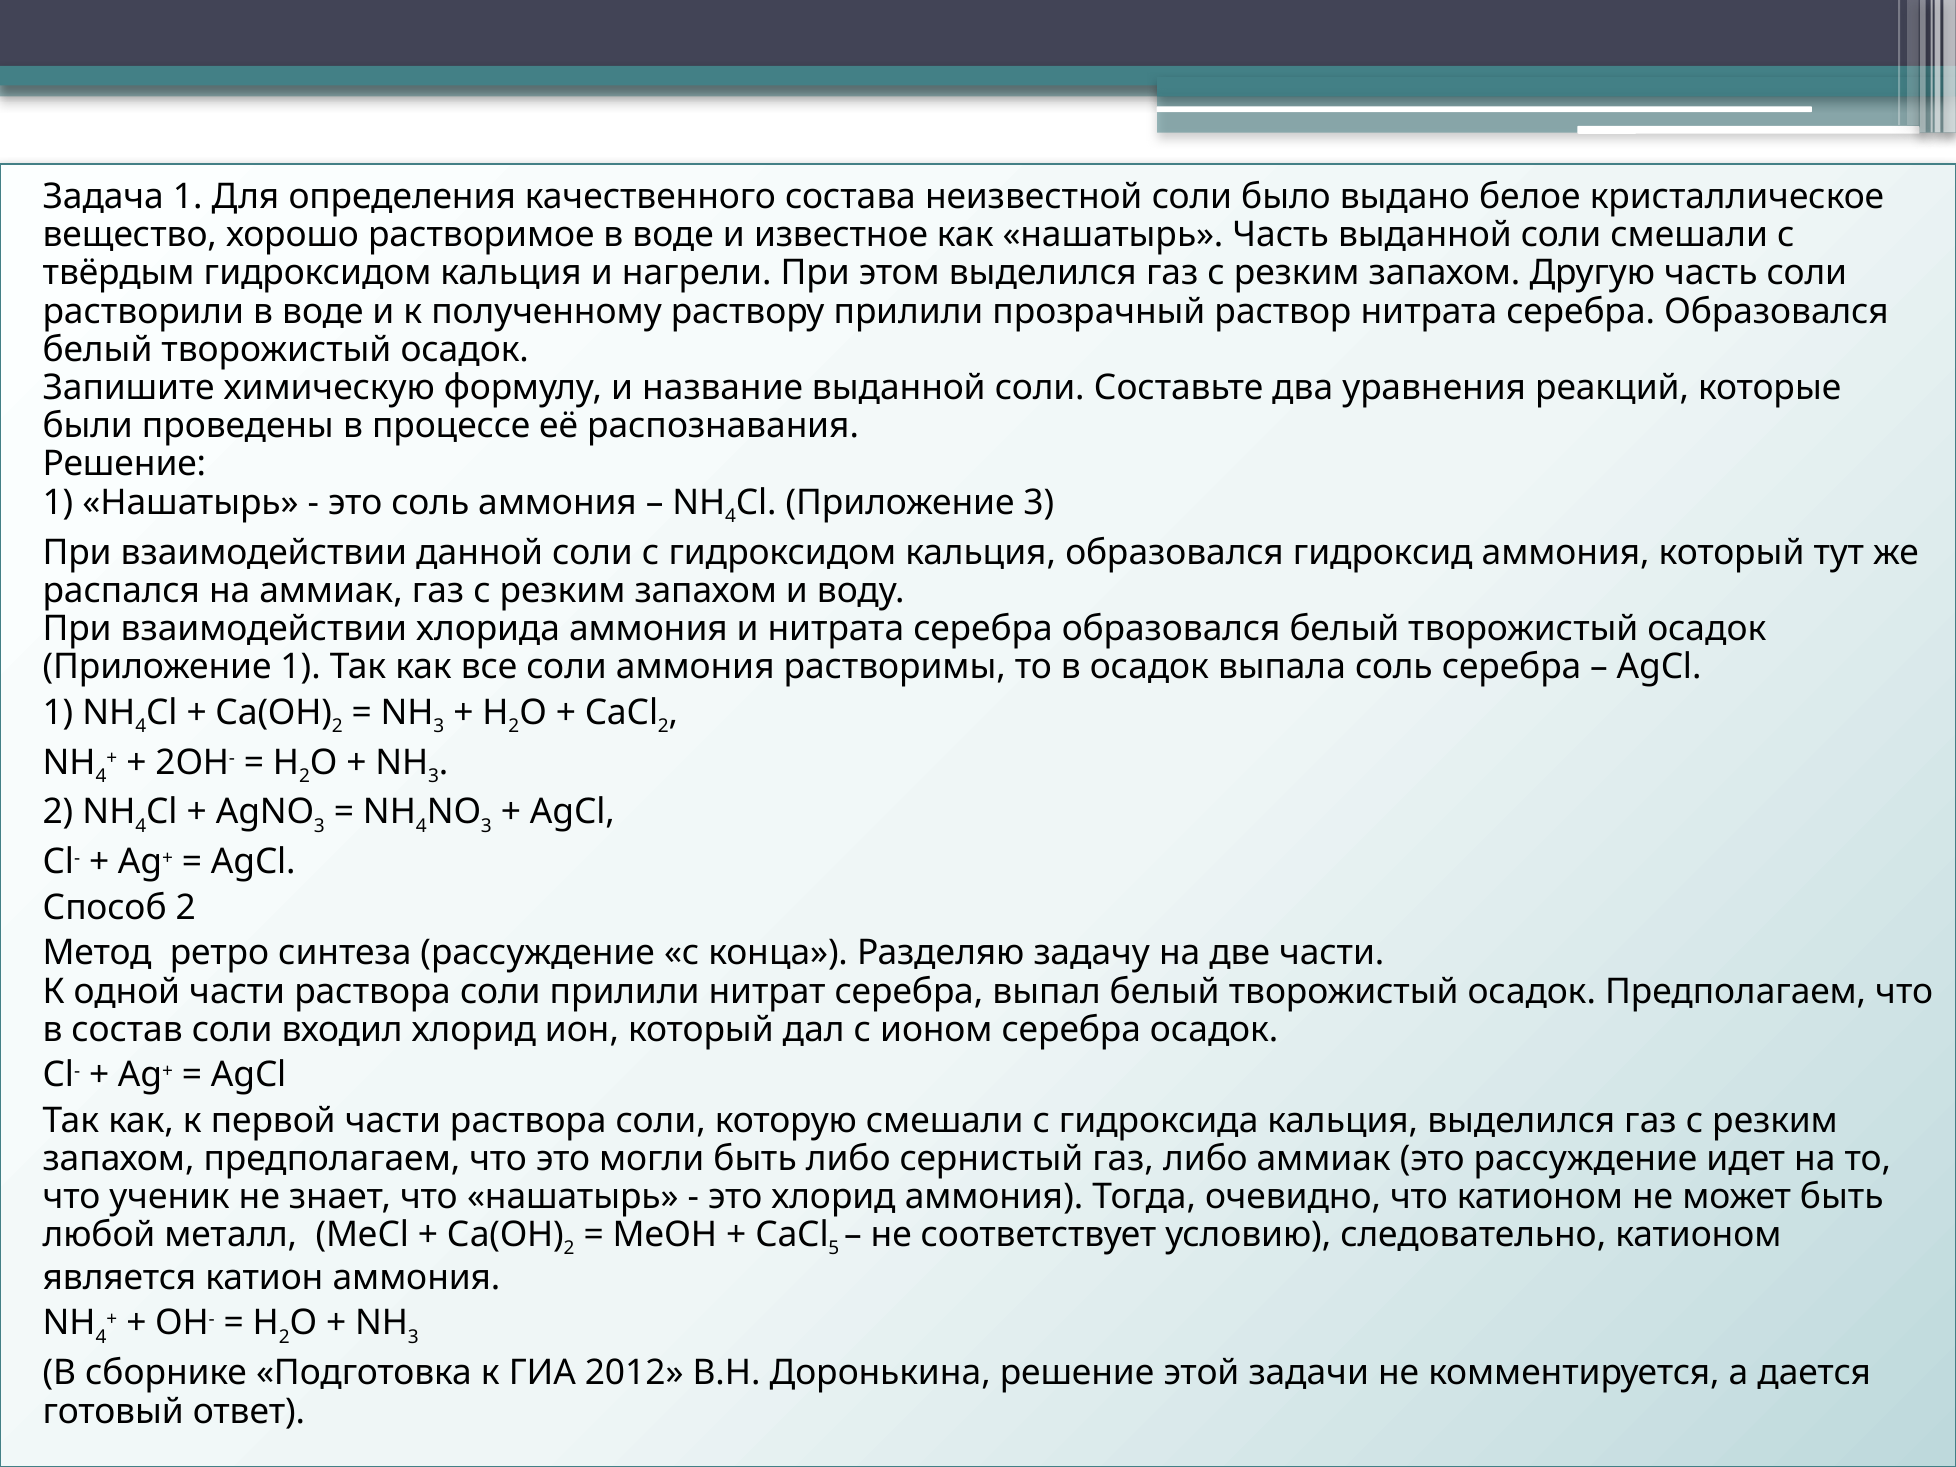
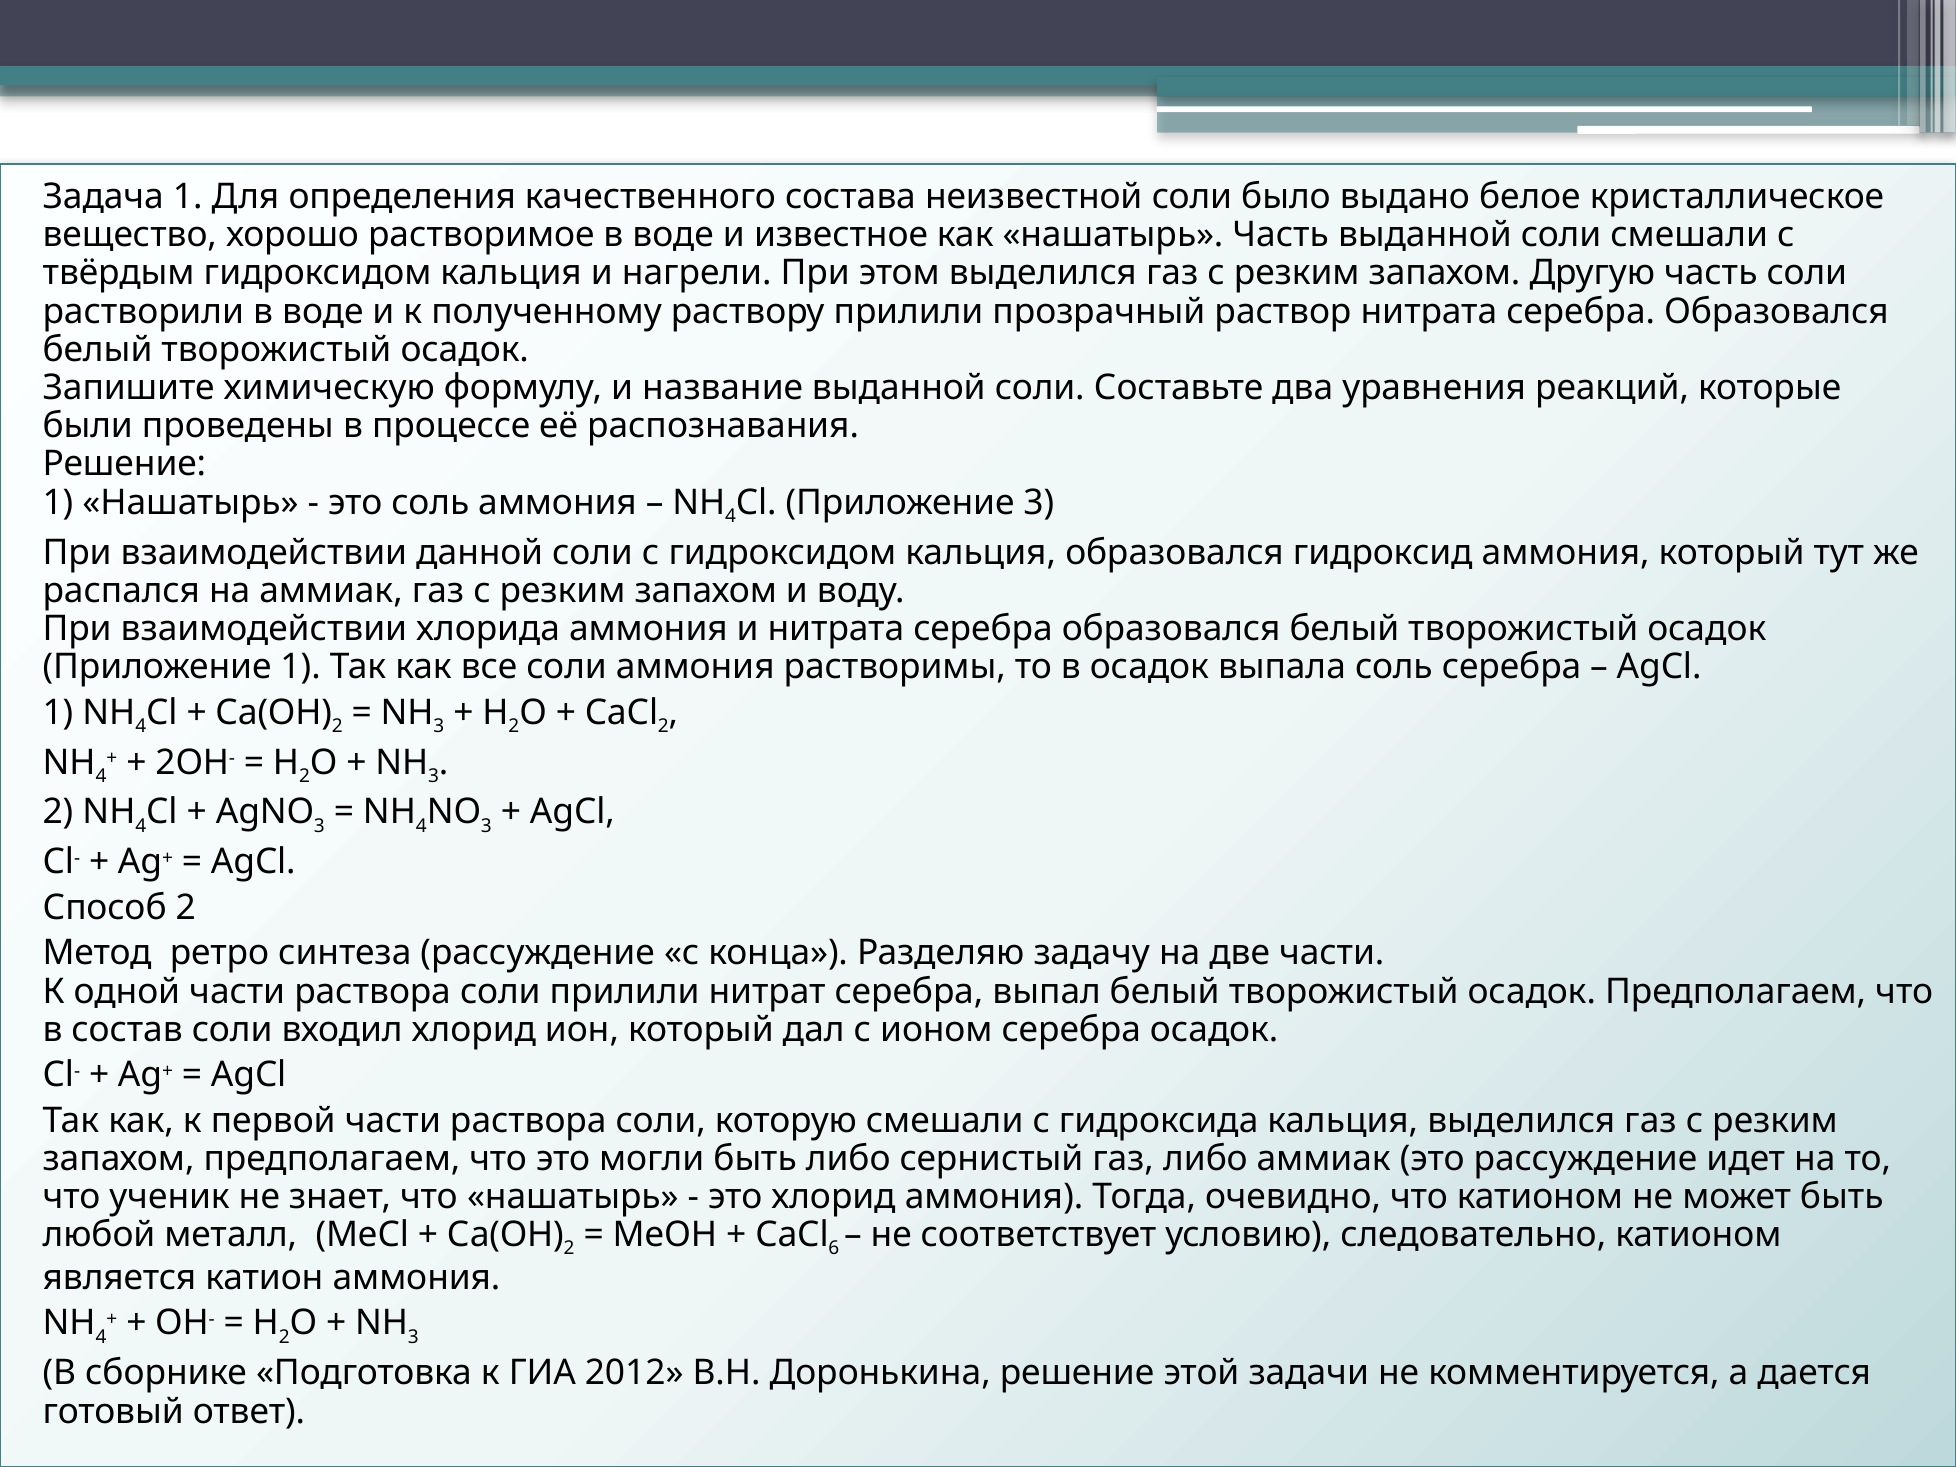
5: 5 -> 6
